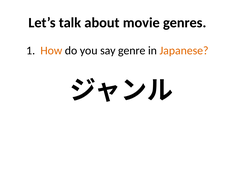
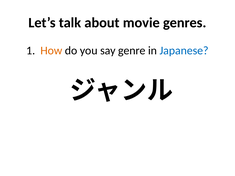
Japanese colour: orange -> blue
